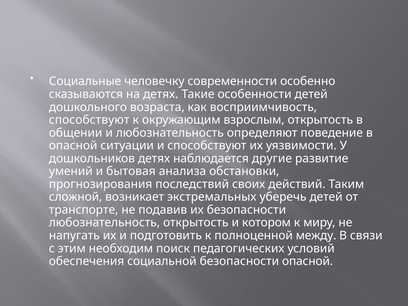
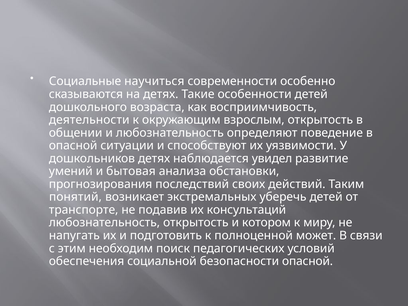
человечку: человечку -> научиться
способствуют at (89, 120): способствуют -> деятельности
другие: другие -> увидел
сложной: сложной -> понятий
их безопасности: безопасности -> консультаций
между: между -> может
